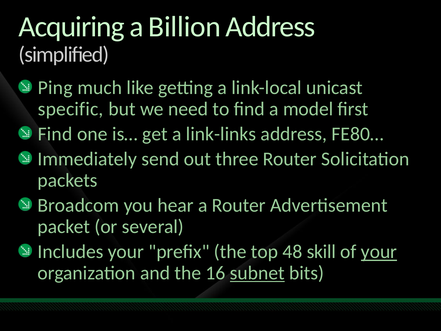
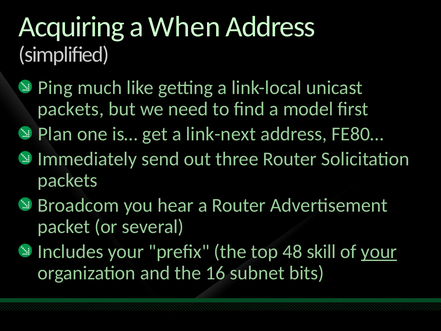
Billion: Billion -> When
specific at (71, 109): specific -> packets
Find at (55, 134): Find -> Plan
link-links: link-links -> link-next
subnet underline: present -> none
